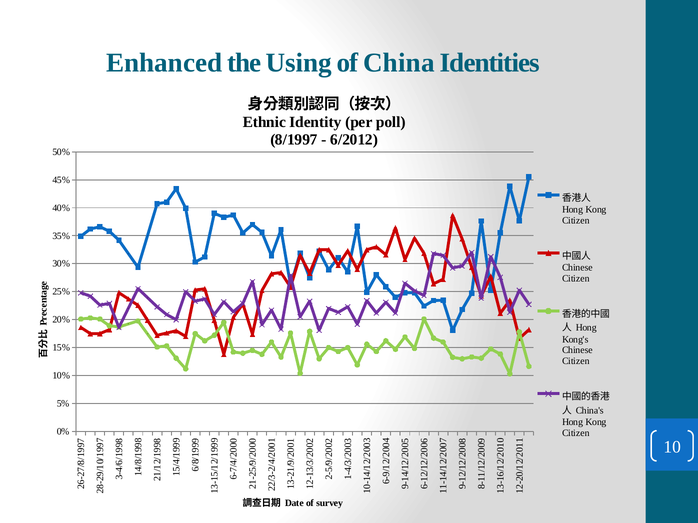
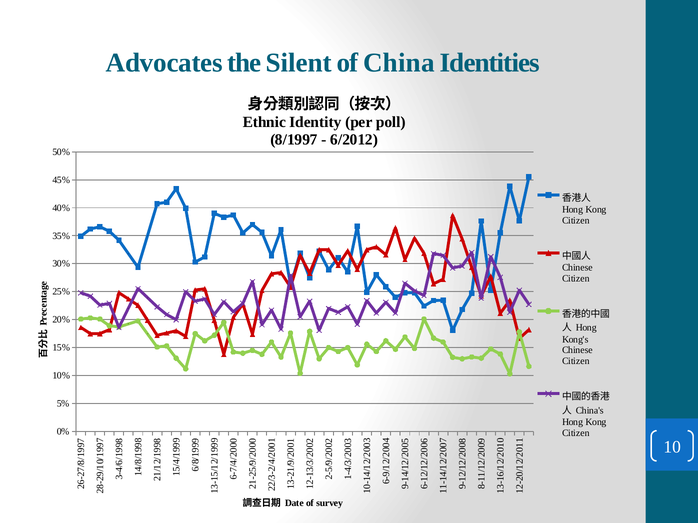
Enhanced: Enhanced -> Advocates
Using: Using -> Silent
